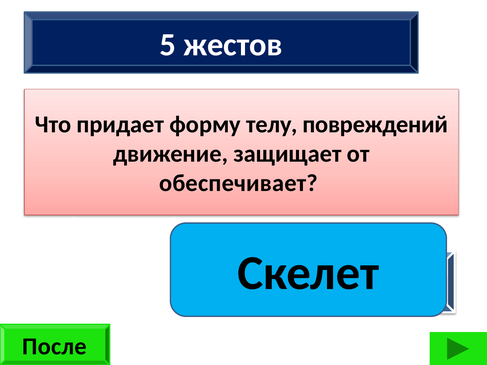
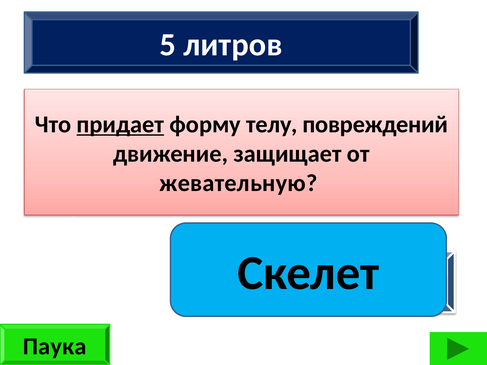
жестов: жестов -> литров
придает underline: none -> present
обеспечивает: обеспечивает -> жевательную
После: После -> Паука
